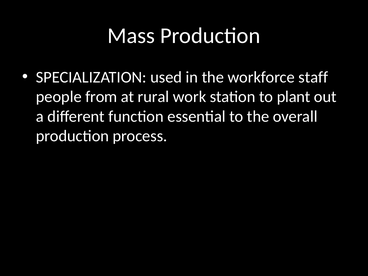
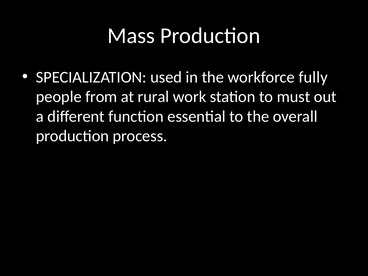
staff: staff -> fully
plant: plant -> must
